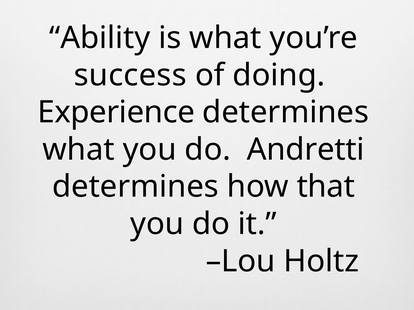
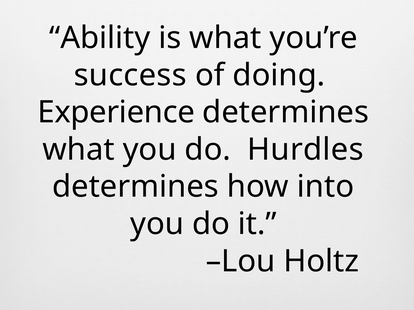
Andretti: Andretti -> Hurdles
that: that -> into
